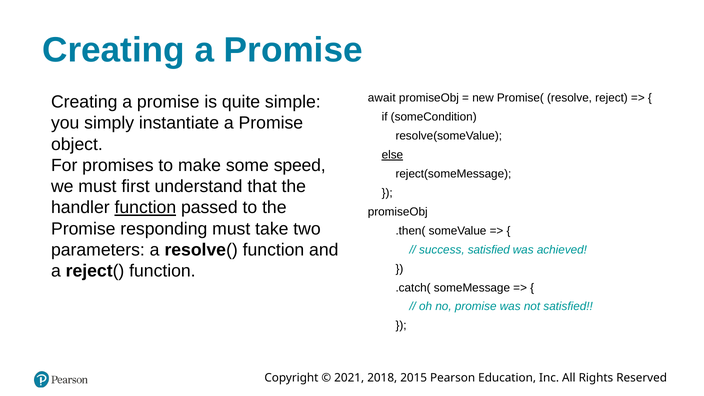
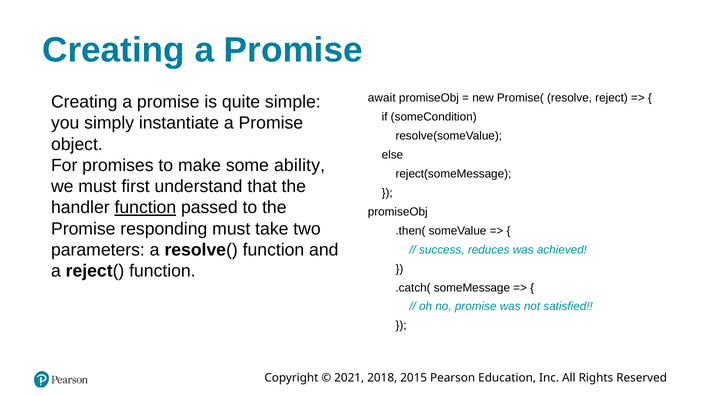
else underline: present -> none
speed: speed -> ability
success satisfied: satisfied -> reduces
